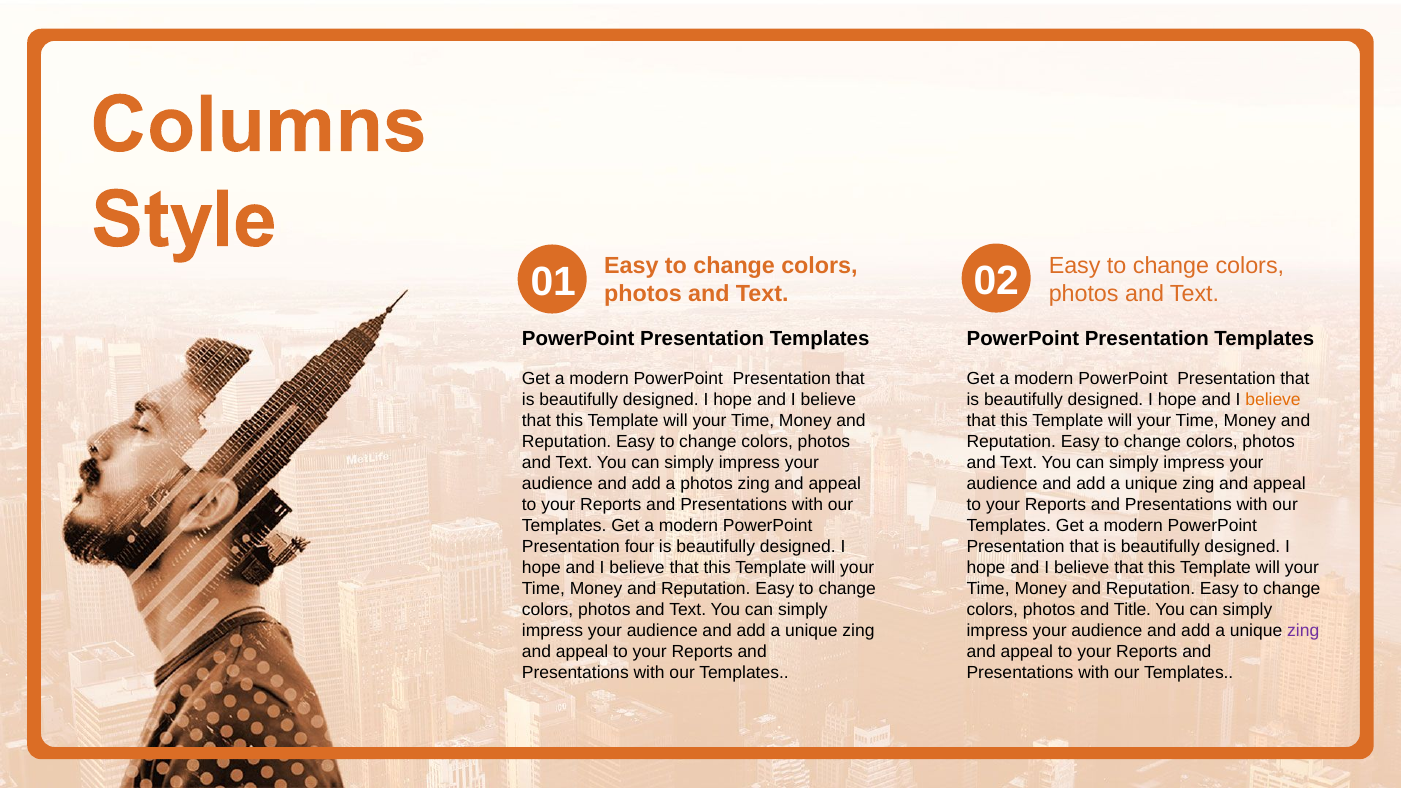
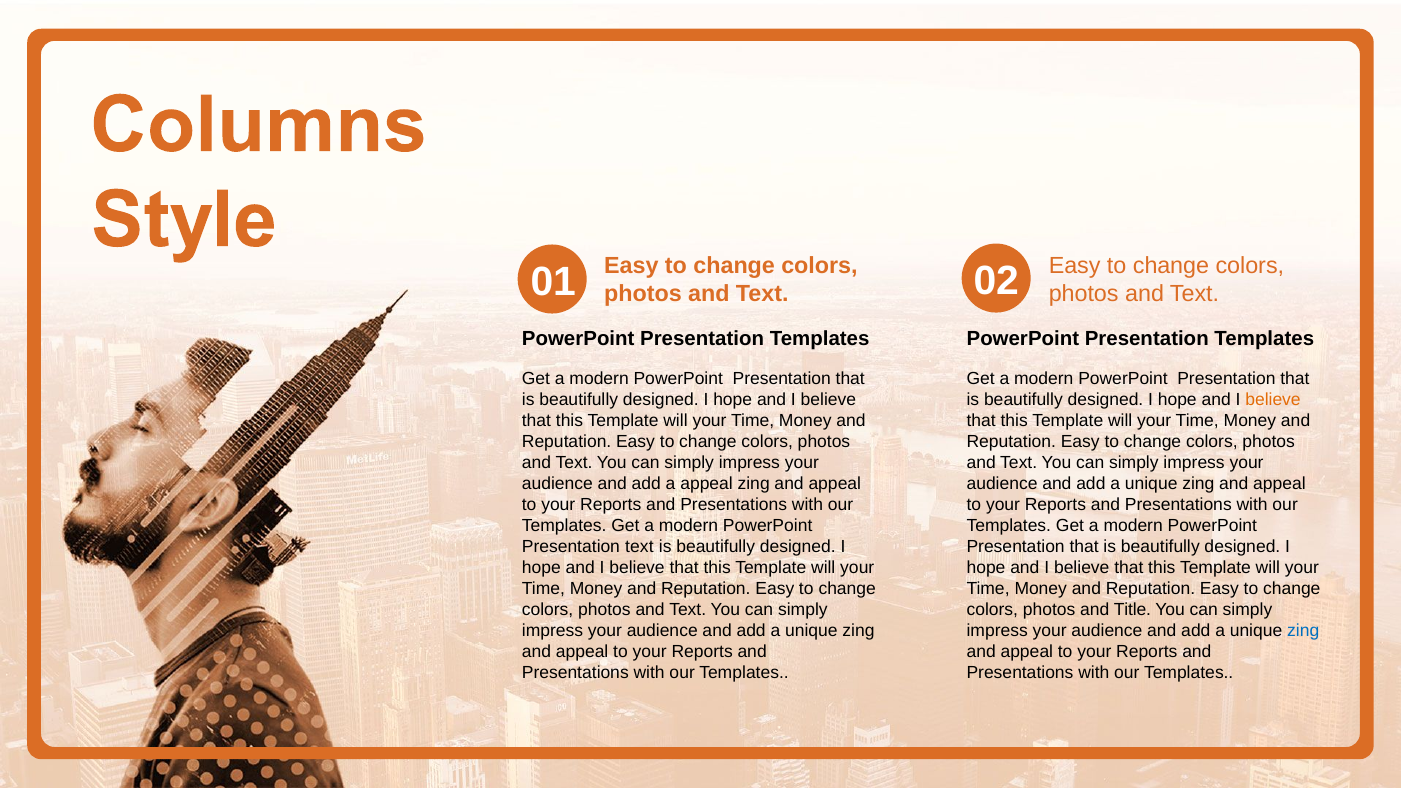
a photos: photos -> appeal
Presentation four: four -> text
zing at (1303, 631) colour: purple -> blue
